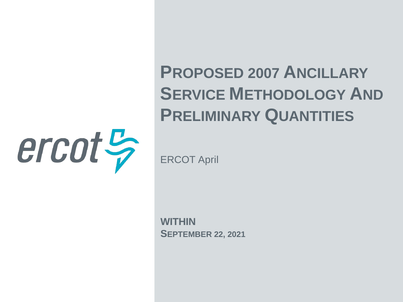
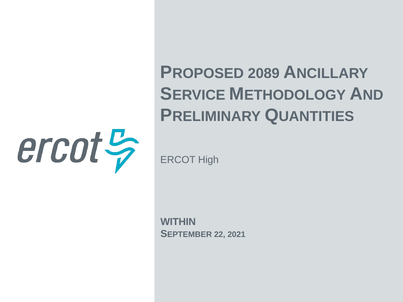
2007: 2007 -> 2089
April: April -> High
